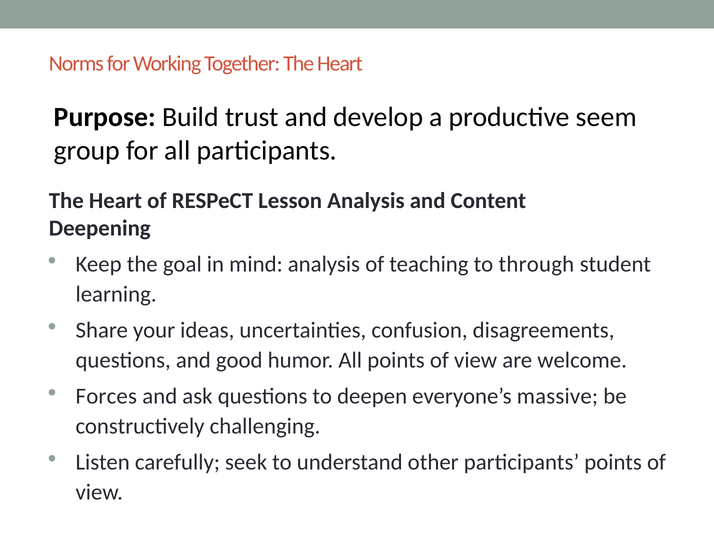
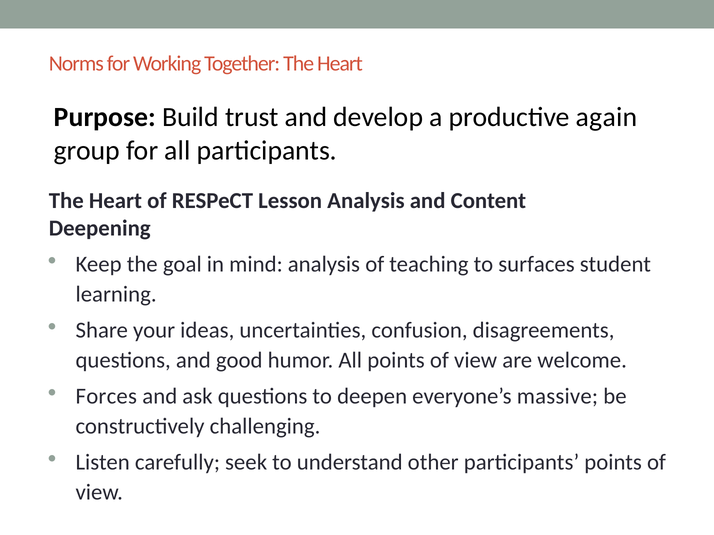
seem: seem -> again
through: through -> surfaces
